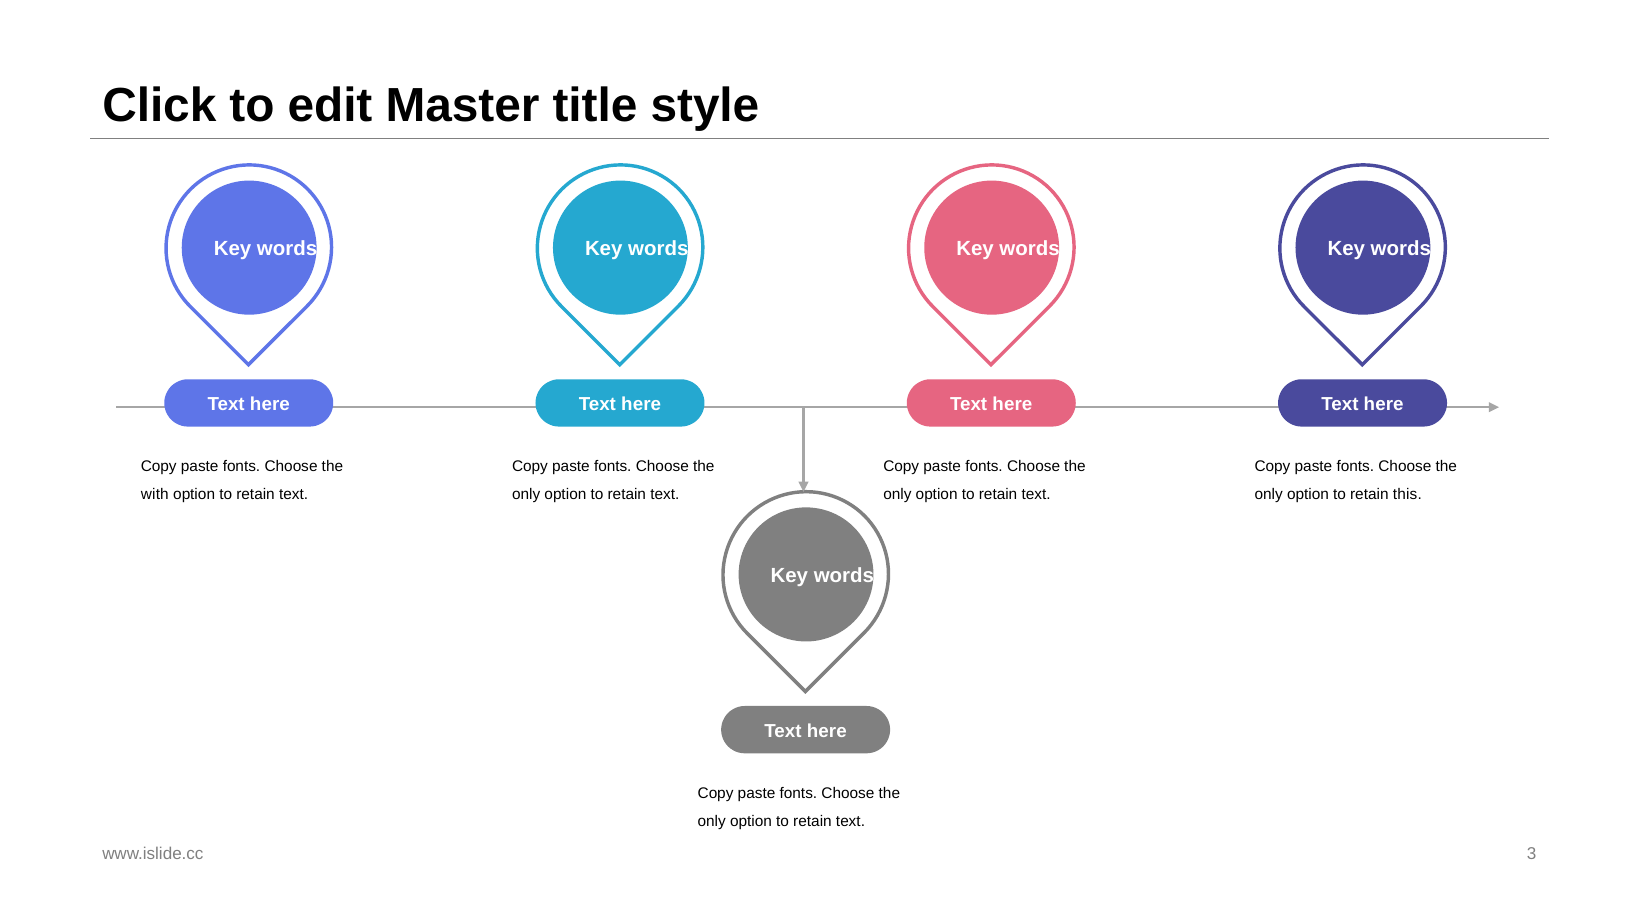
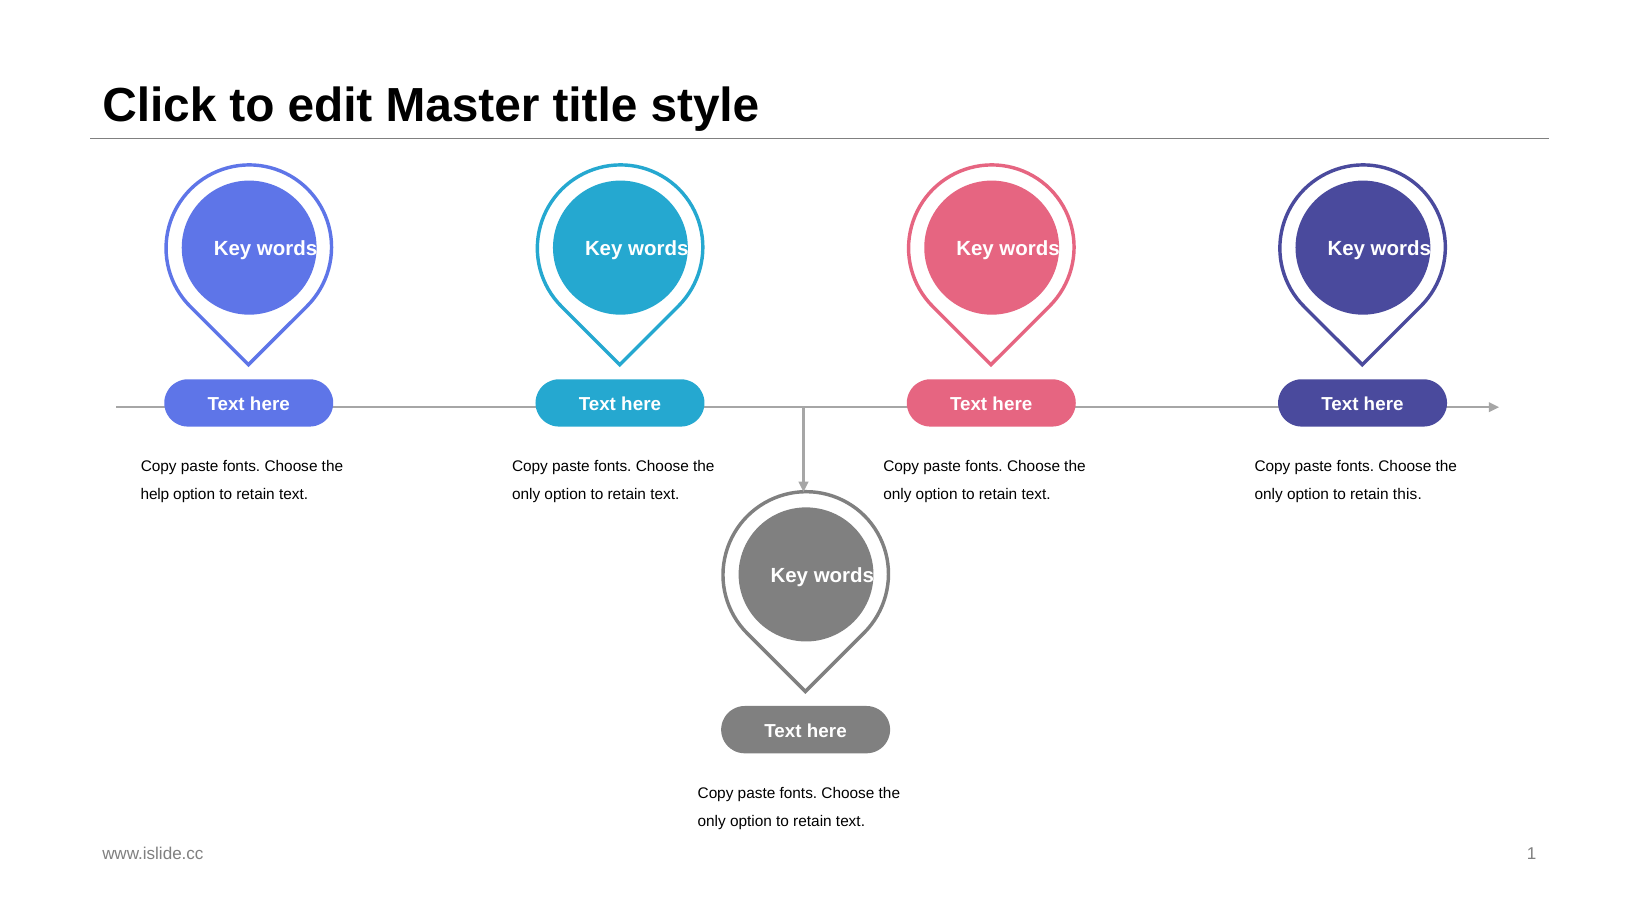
with: with -> help
3: 3 -> 1
